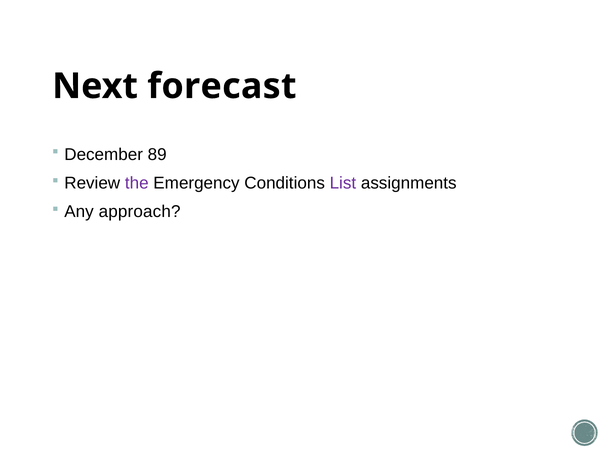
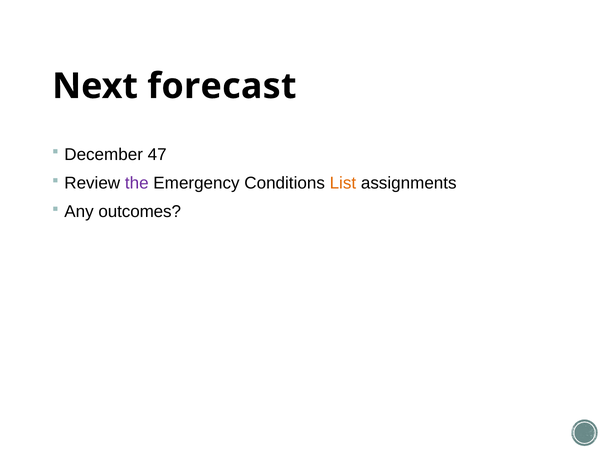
89: 89 -> 47
List colour: purple -> orange
approach: approach -> outcomes
